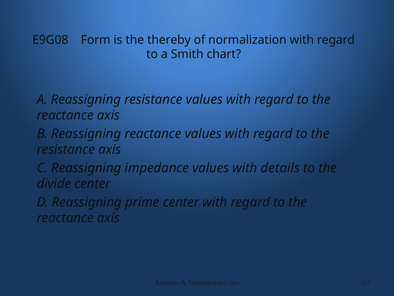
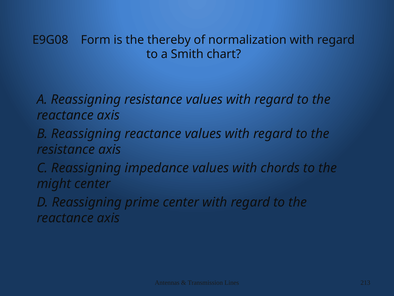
details: details -> chords
divide: divide -> might
